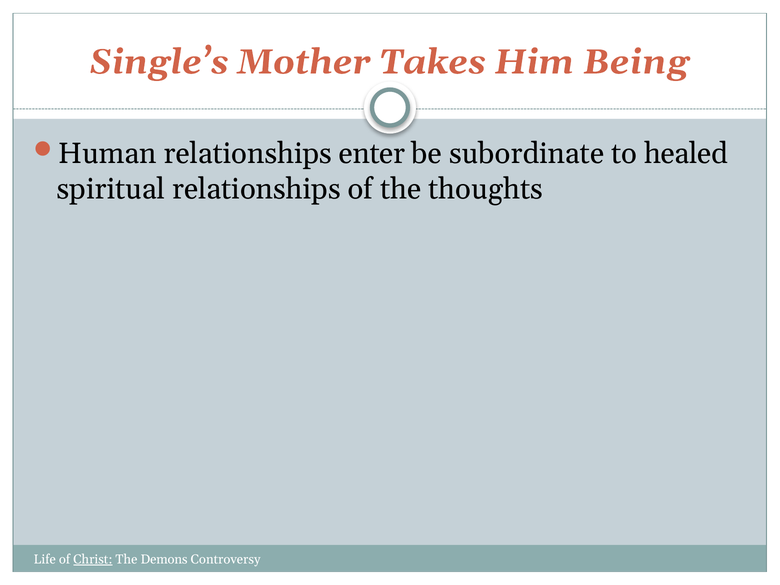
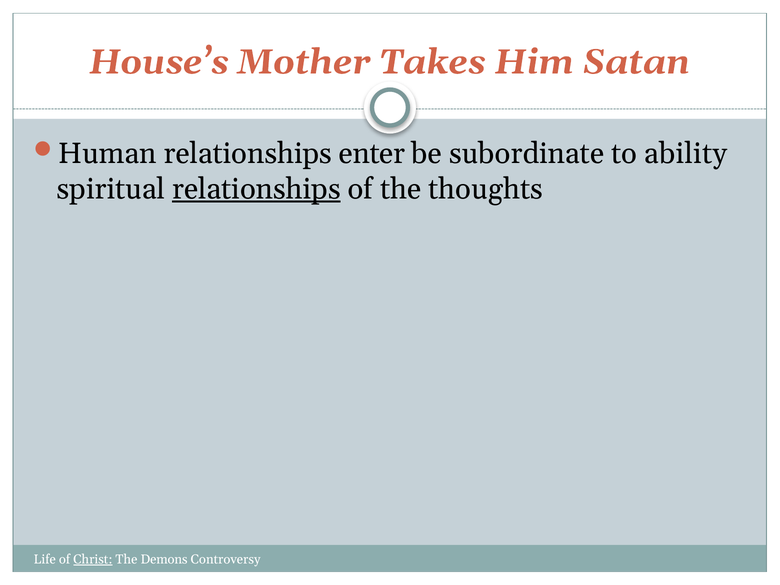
Single’s: Single’s -> House’s
Being: Being -> Satan
healed: healed -> ability
relationships at (256, 189) underline: none -> present
